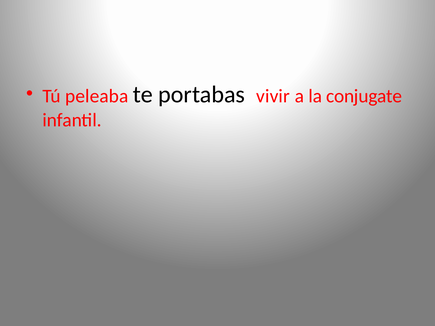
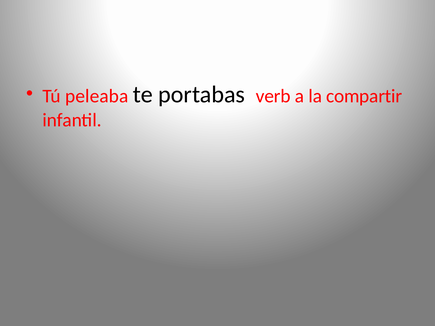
vivir: vivir -> verb
conjugate: conjugate -> compartir
